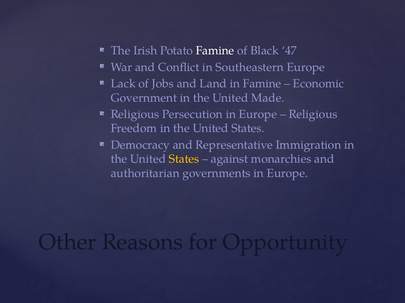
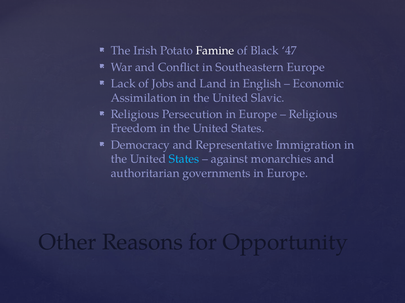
in Famine: Famine -> English
Government: Government -> Assimilation
Made: Made -> Slavic
States at (184, 159) colour: yellow -> light blue
